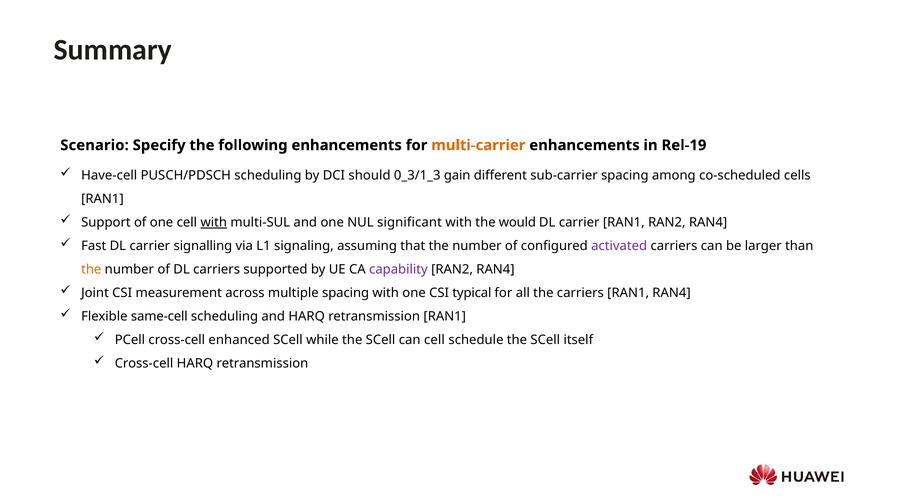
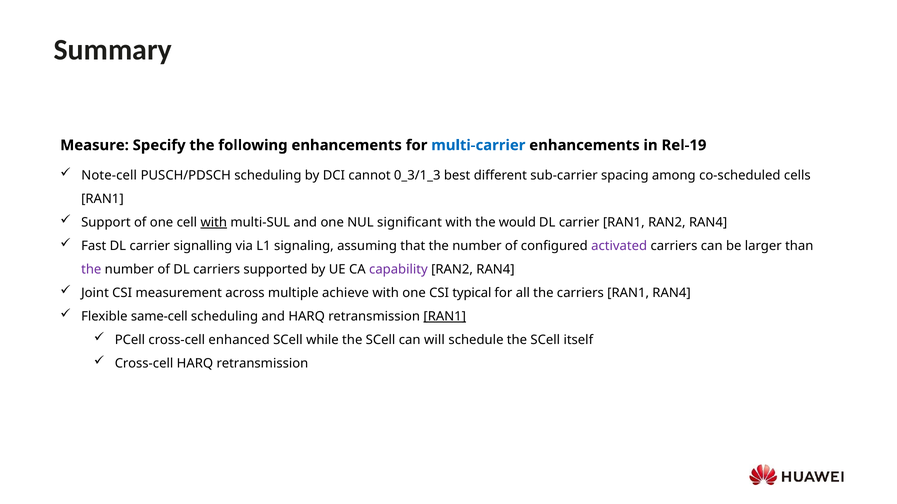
Scenario: Scenario -> Measure
multi-carrier colour: orange -> blue
Have-cell: Have-cell -> Note-cell
should: should -> cannot
gain: gain -> best
the at (91, 270) colour: orange -> purple
multiple spacing: spacing -> achieve
RAN1 at (445, 317) underline: none -> present
can cell: cell -> will
